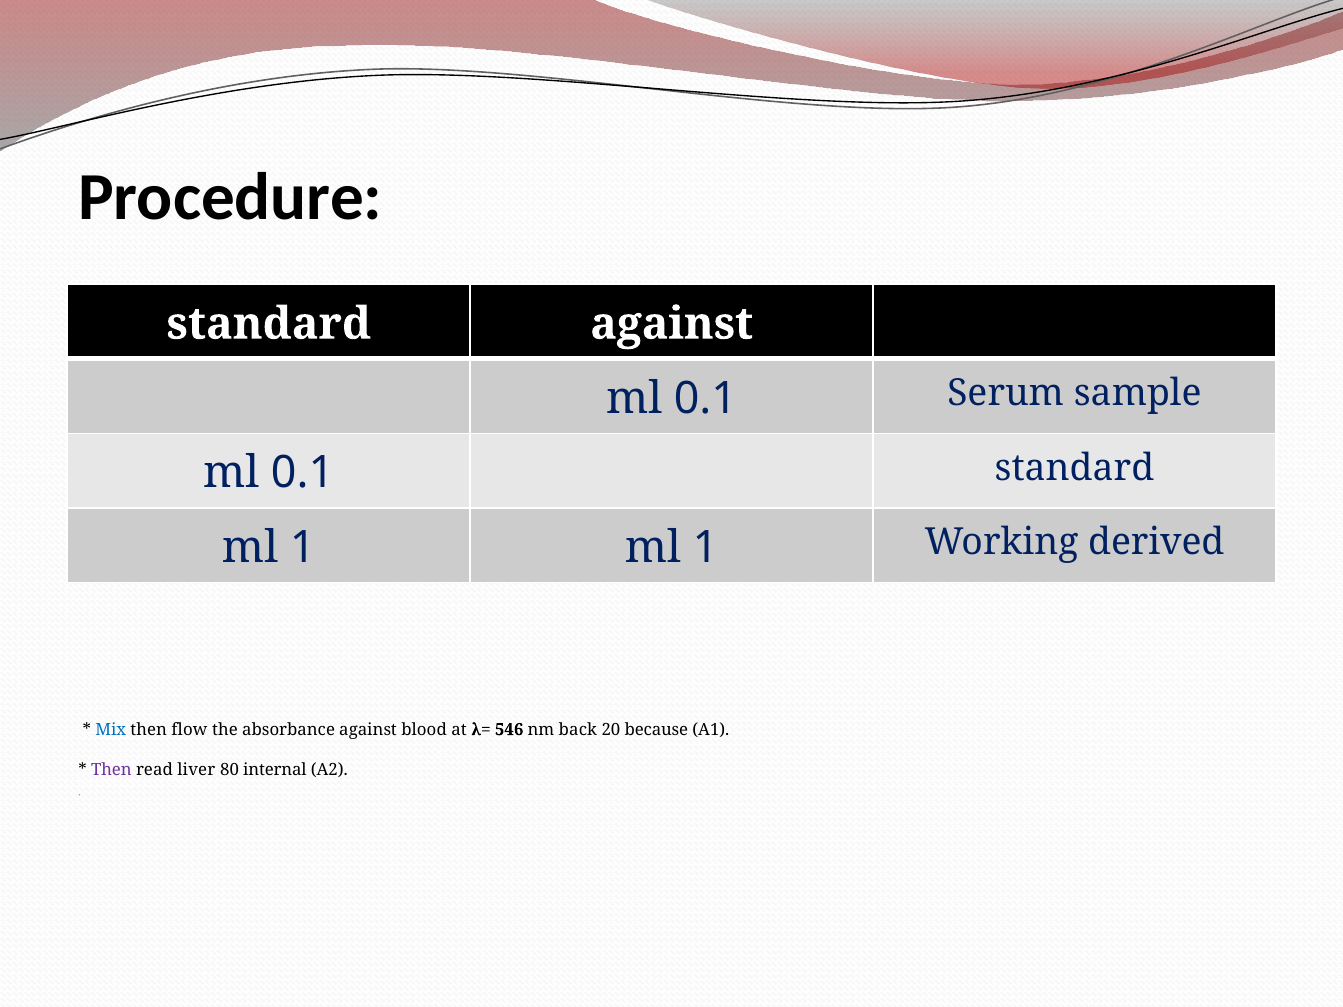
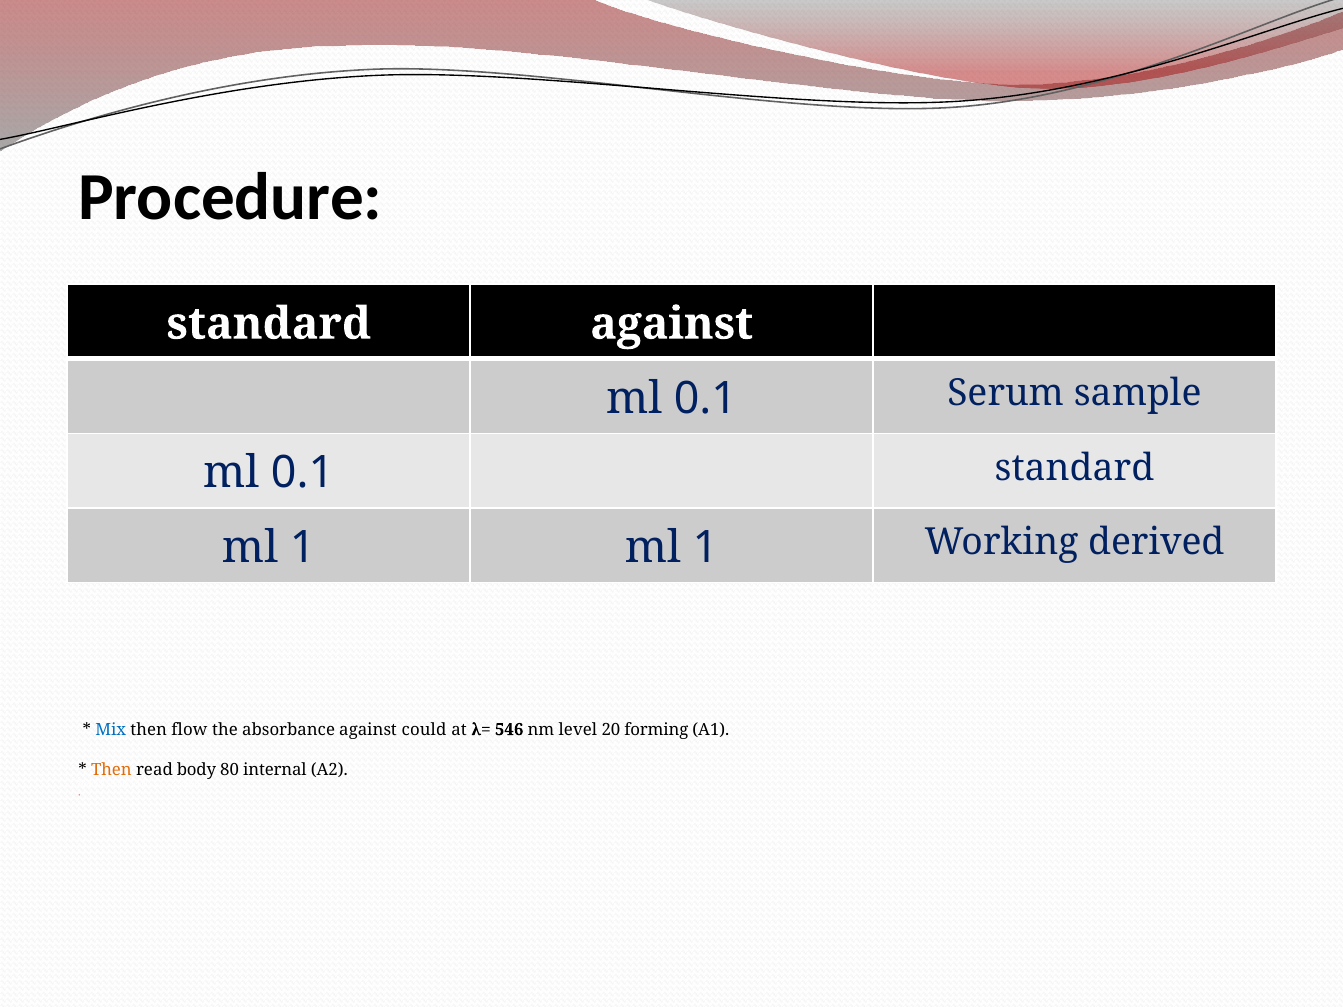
blood: blood -> could
nm back: back -> level
because: because -> forming
Then at (111, 770) colour: purple -> orange
liver: liver -> body
